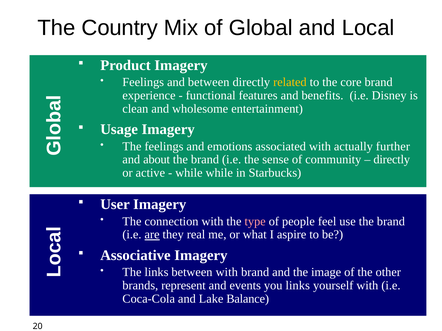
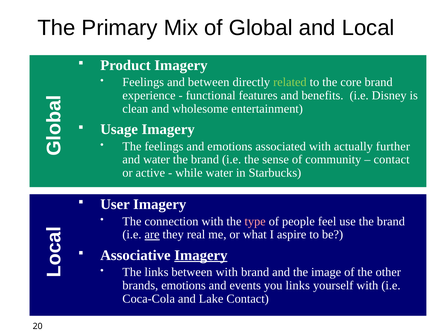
Country: Country -> Primary
related colour: yellow -> light green
and about: about -> water
directly at (392, 160): directly -> contact
while while: while -> water
Imagery at (201, 256) underline: none -> present
brands represent: represent -> emotions
Lake Balance: Balance -> Contact
